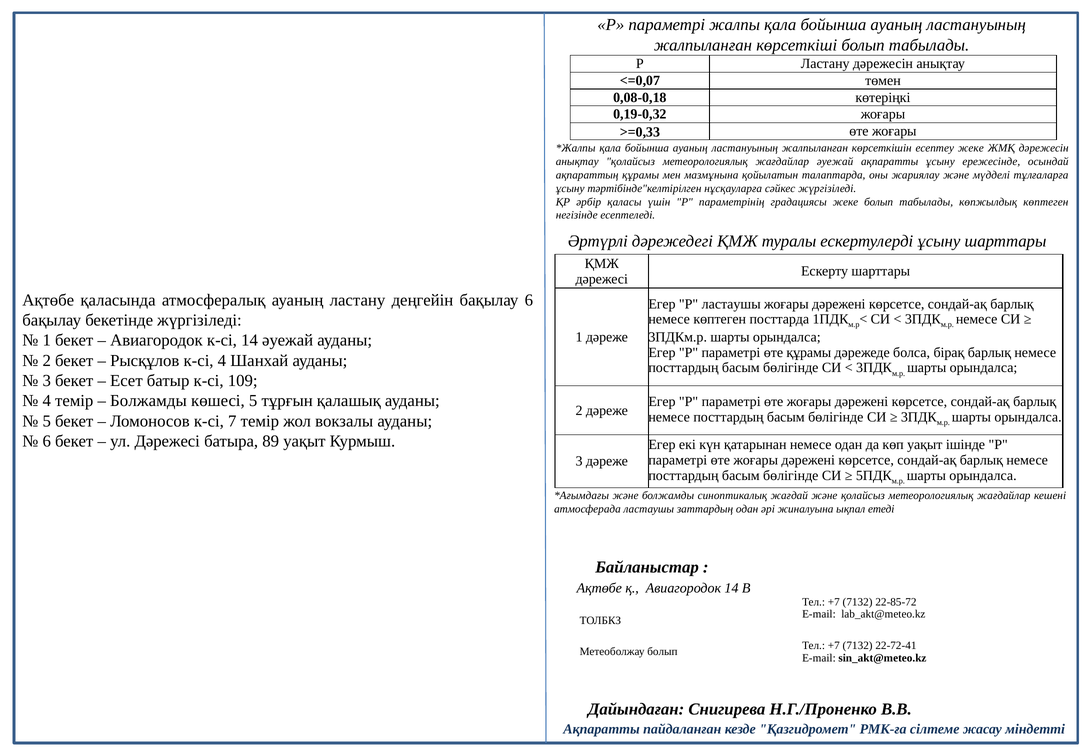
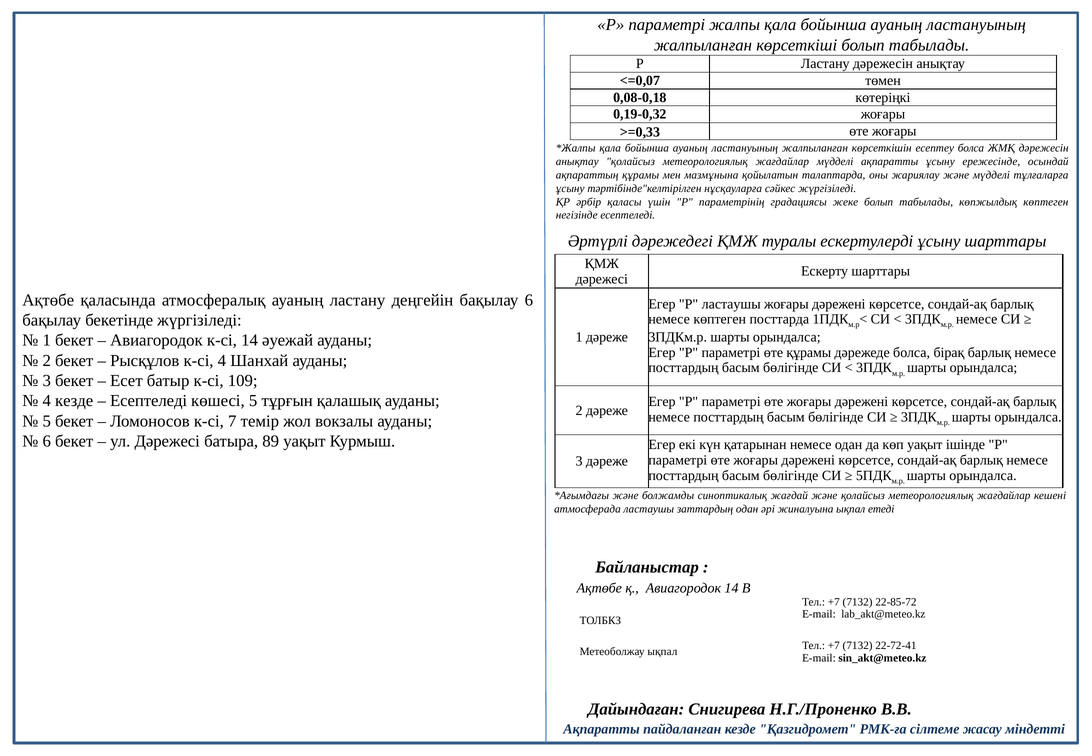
есептеу жеке: жеке -> болса
жағдайлар әуежай: әуежай -> мүдделі
4 темір: темір -> кезде
Болжамды at (148, 401): Болжамды -> Есептеледі
Метеоболжау болып: болып -> ықпал
